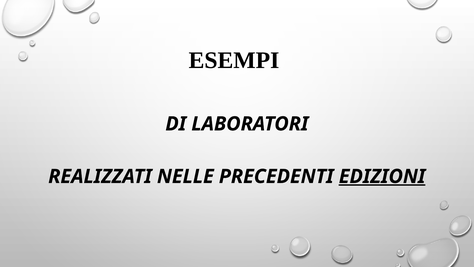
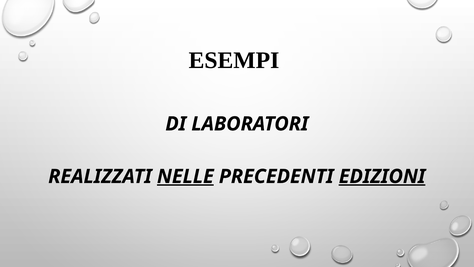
NELLE underline: none -> present
